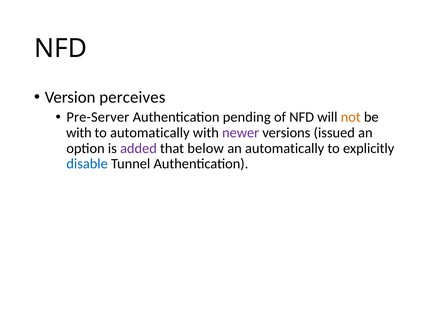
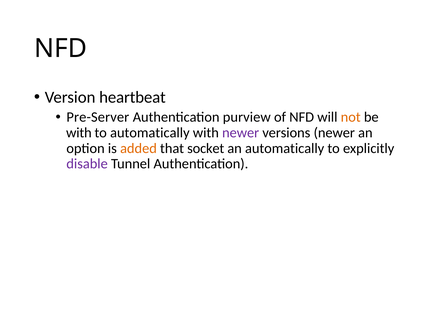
perceives: perceives -> heartbeat
pending: pending -> purview
versions issued: issued -> newer
added colour: purple -> orange
below: below -> socket
disable colour: blue -> purple
